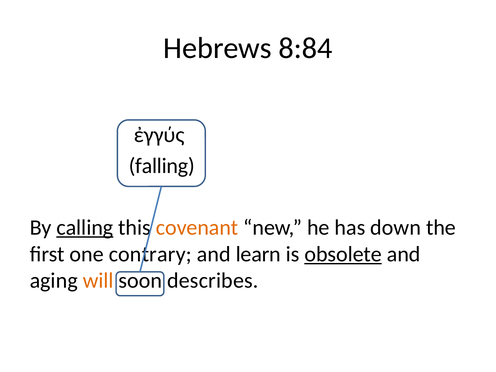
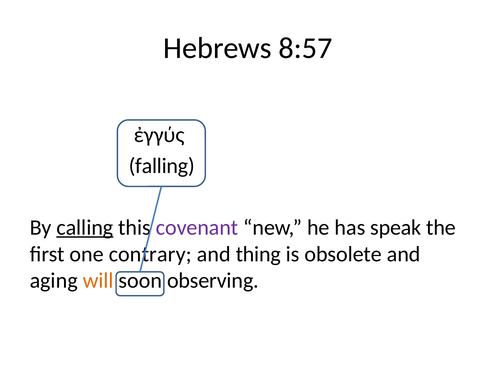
8:84: 8:84 -> 8:57
covenant colour: orange -> purple
down: down -> speak
learn: learn -> thing
obsolete underline: present -> none
describes: describes -> observing
